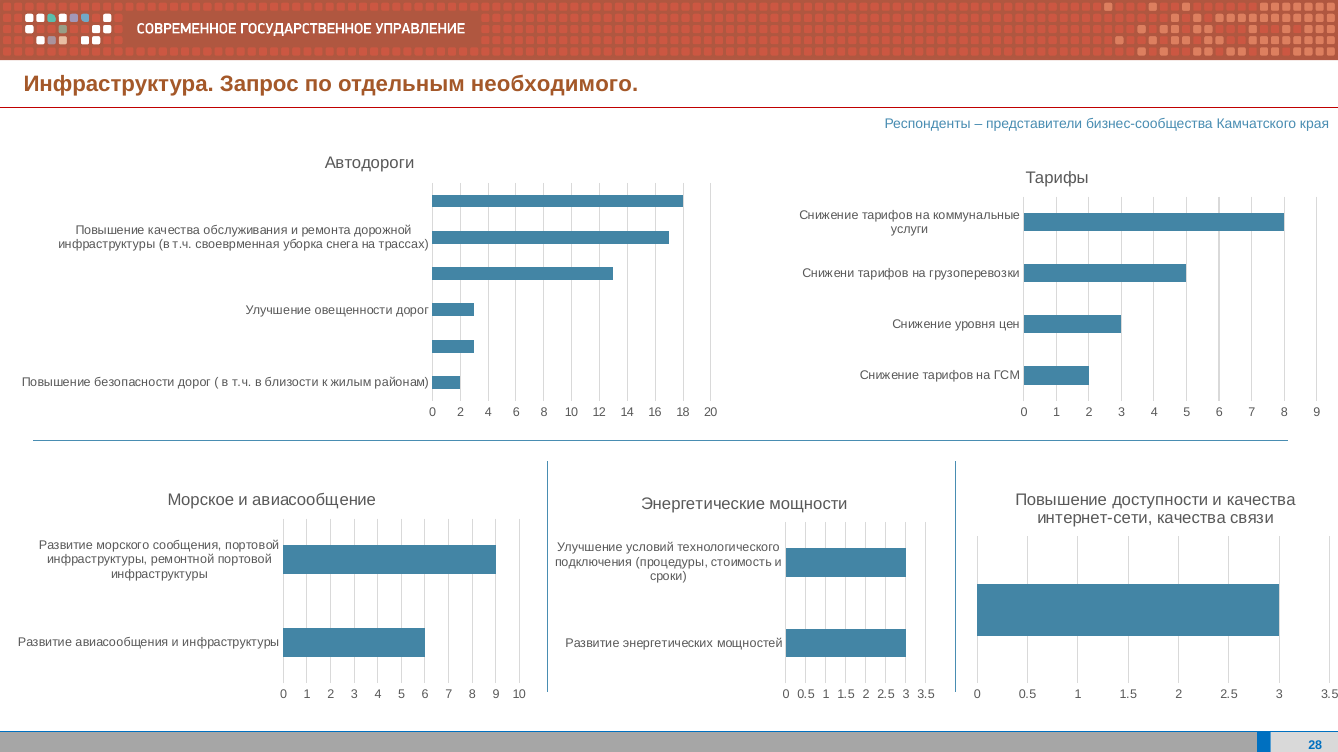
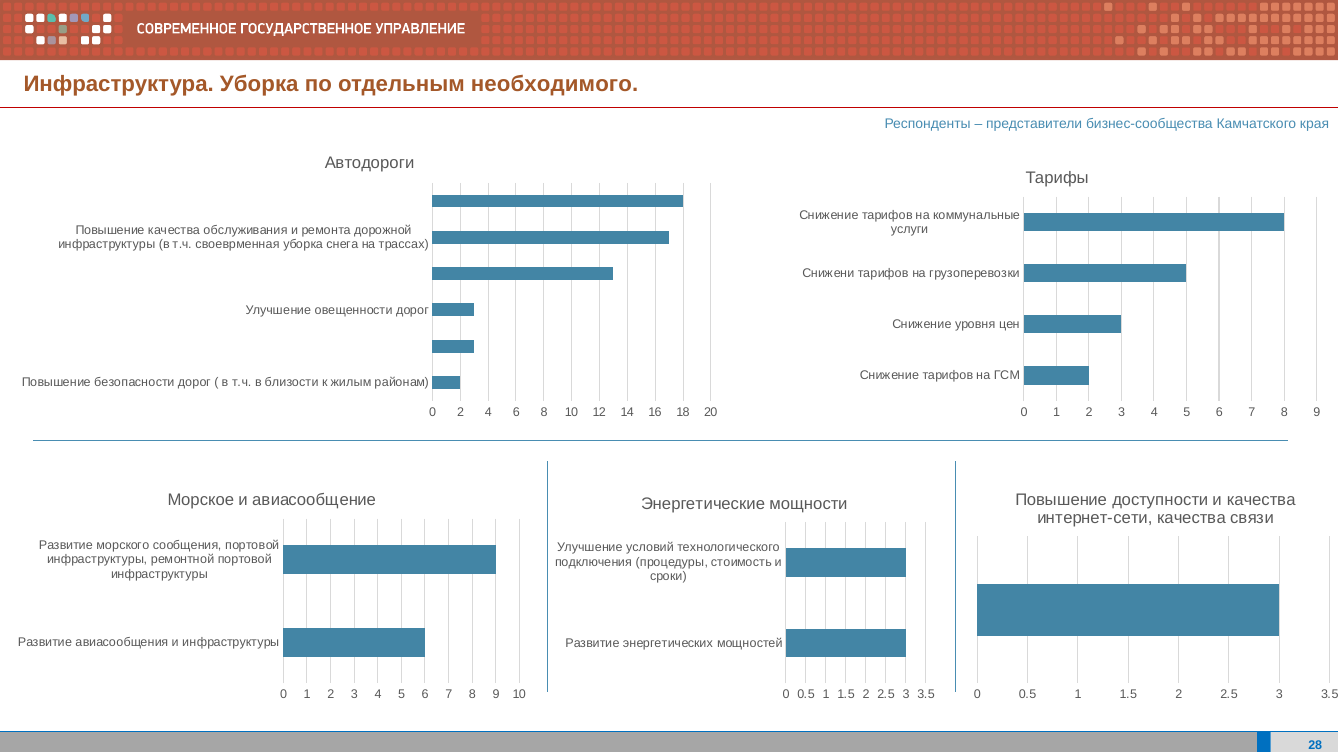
Инфраструктура Запрос: Запрос -> Уборка
